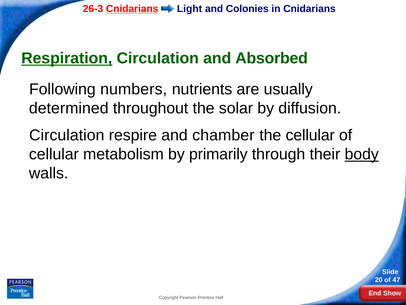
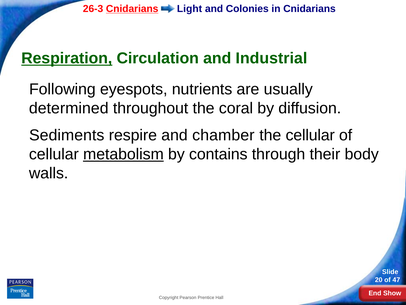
Absorbed: Absorbed -> Industrial
numbers: numbers -> eyespots
solar: solar -> coral
Circulation at (67, 135): Circulation -> Sediments
metabolism underline: none -> present
primarily: primarily -> contains
body underline: present -> none
